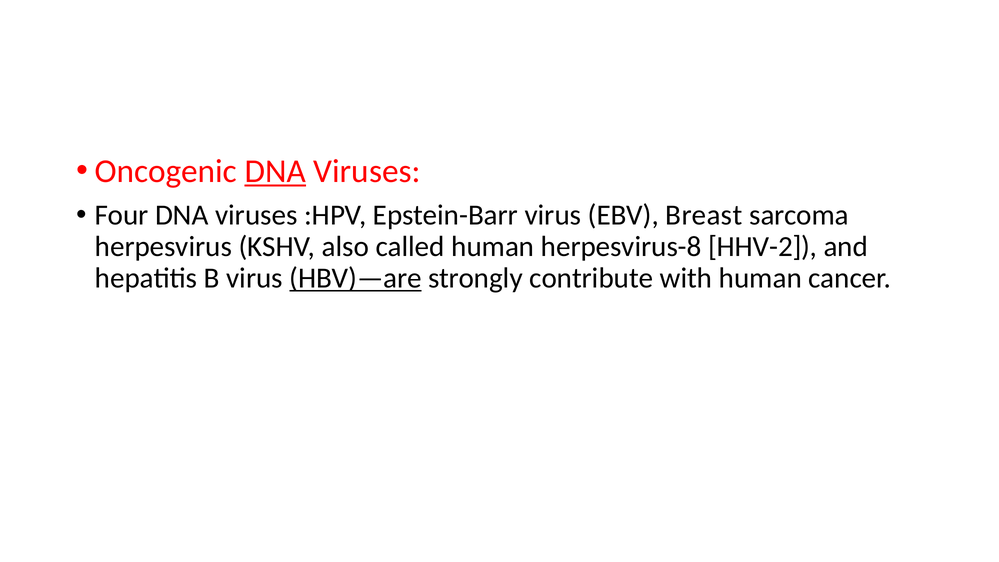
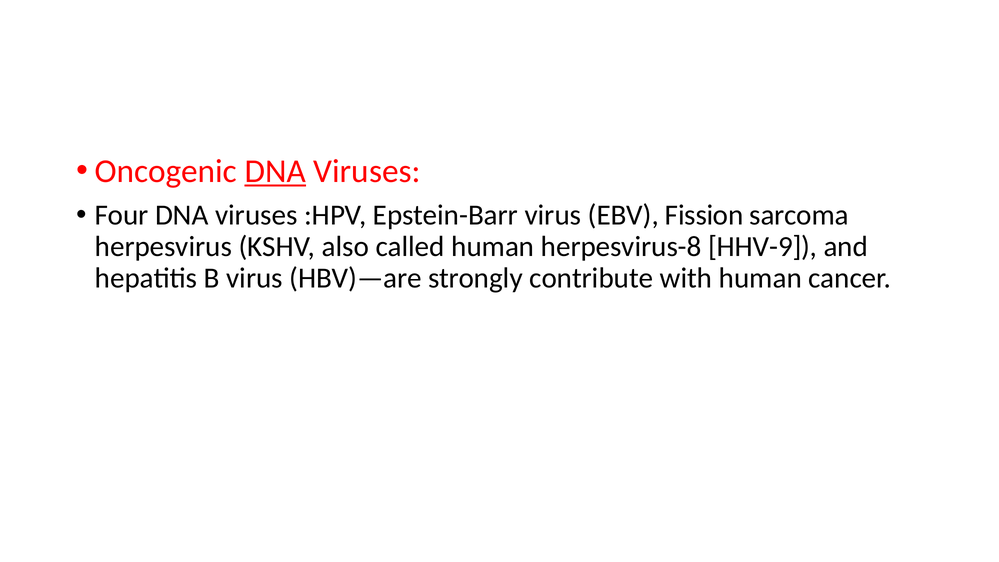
Breast: Breast -> Fission
HHV-2: HHV-2 -> HHV-9
HBV)—are underline: present -> none
